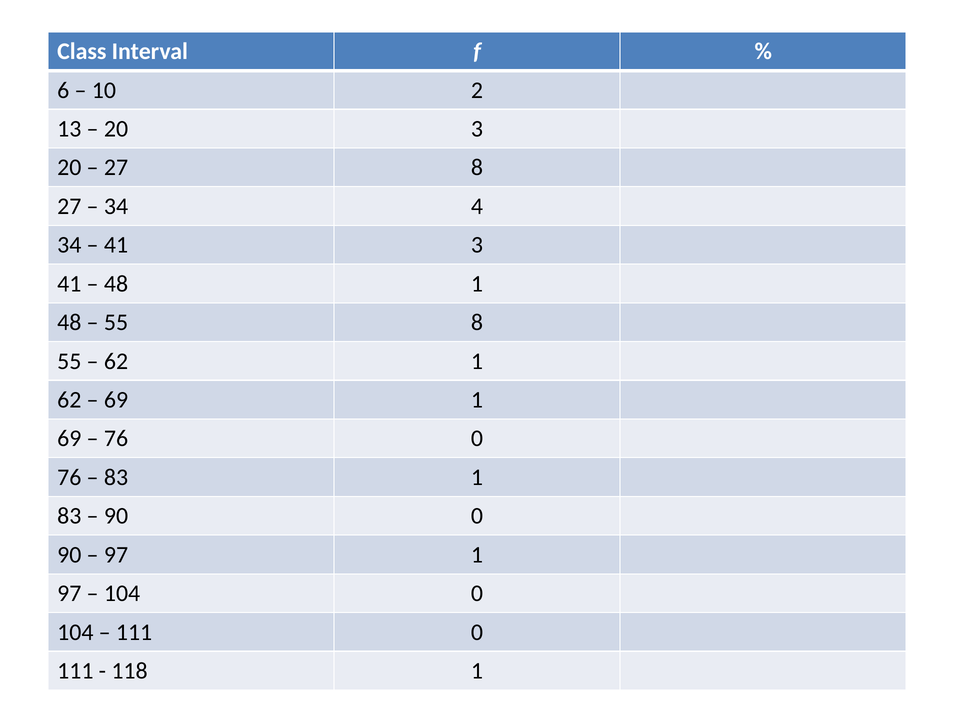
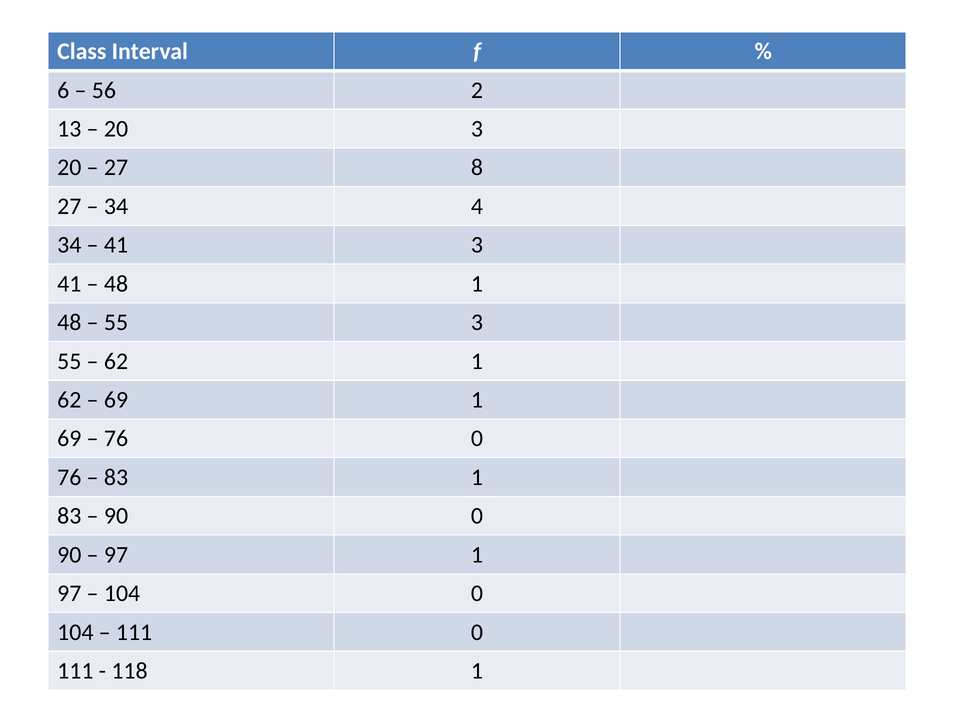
10: 10 -> 56
55 8: 8 -> 3
